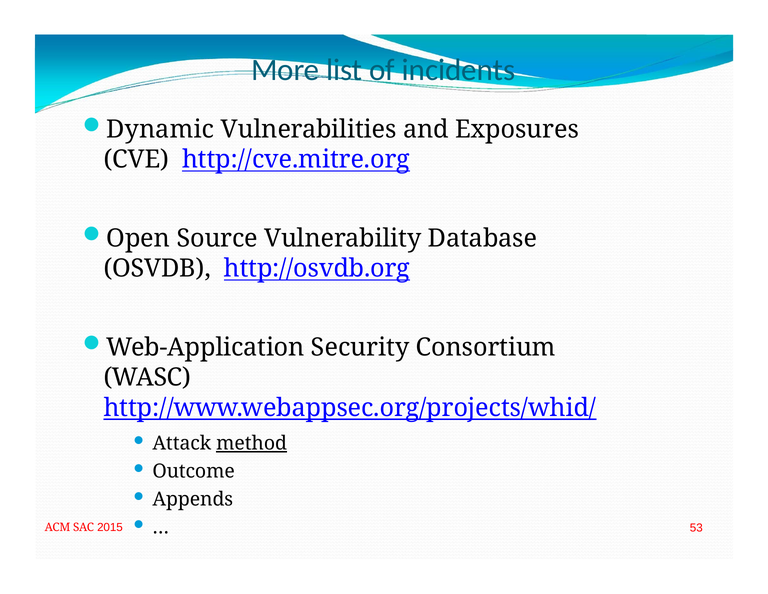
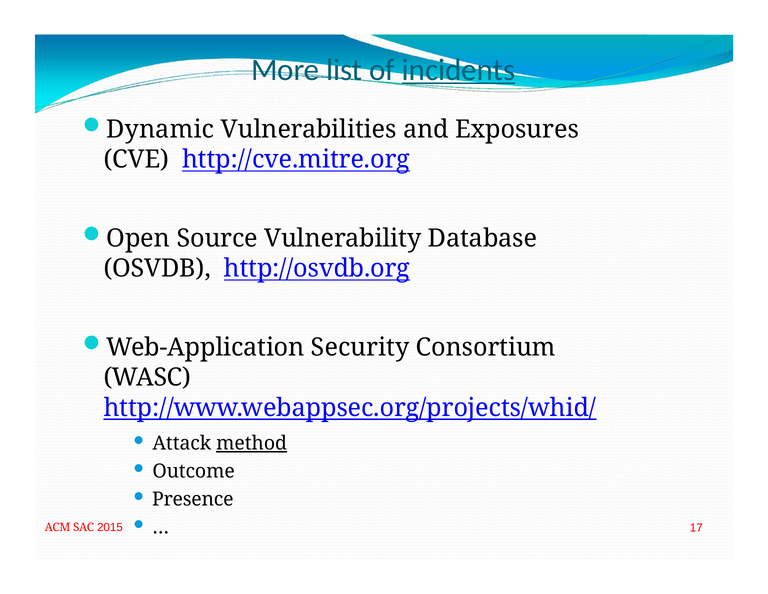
incidents underline: none -> present
Appends: Appends -> Presence
53: 53 -> 17
